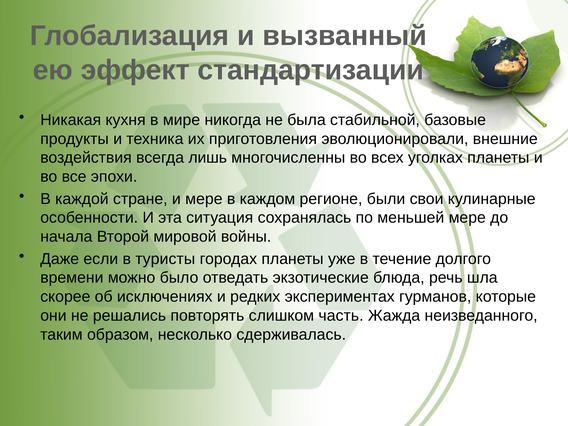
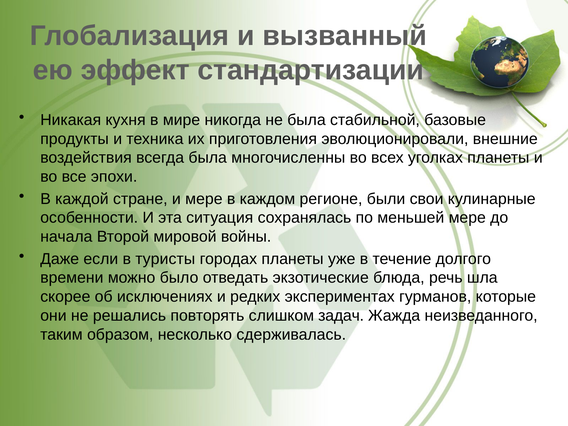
всегда лишь: лишь -> была
часть: часть -> задач
